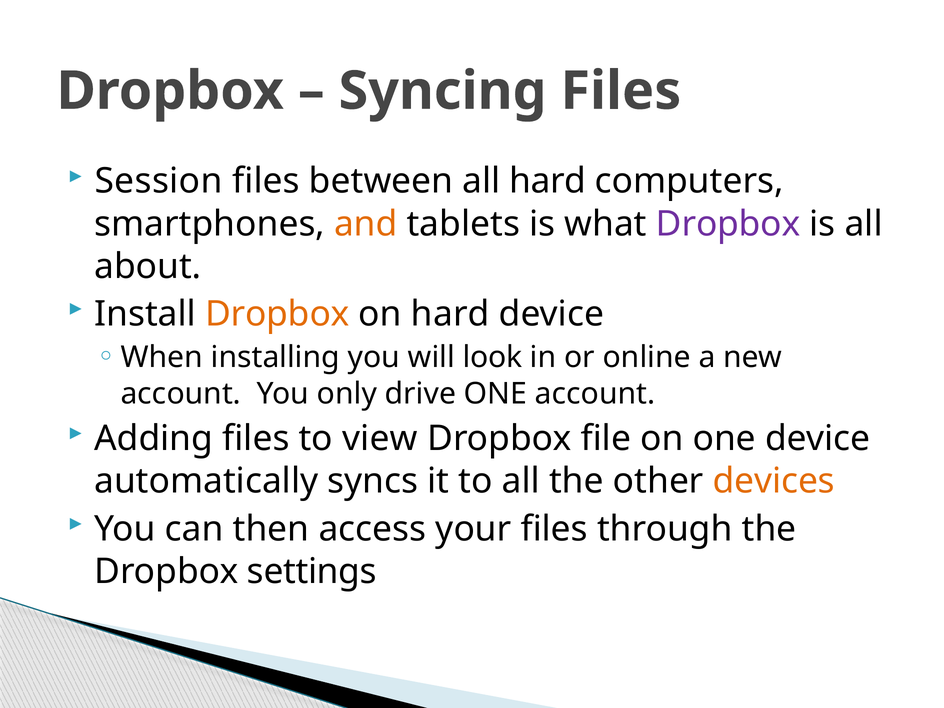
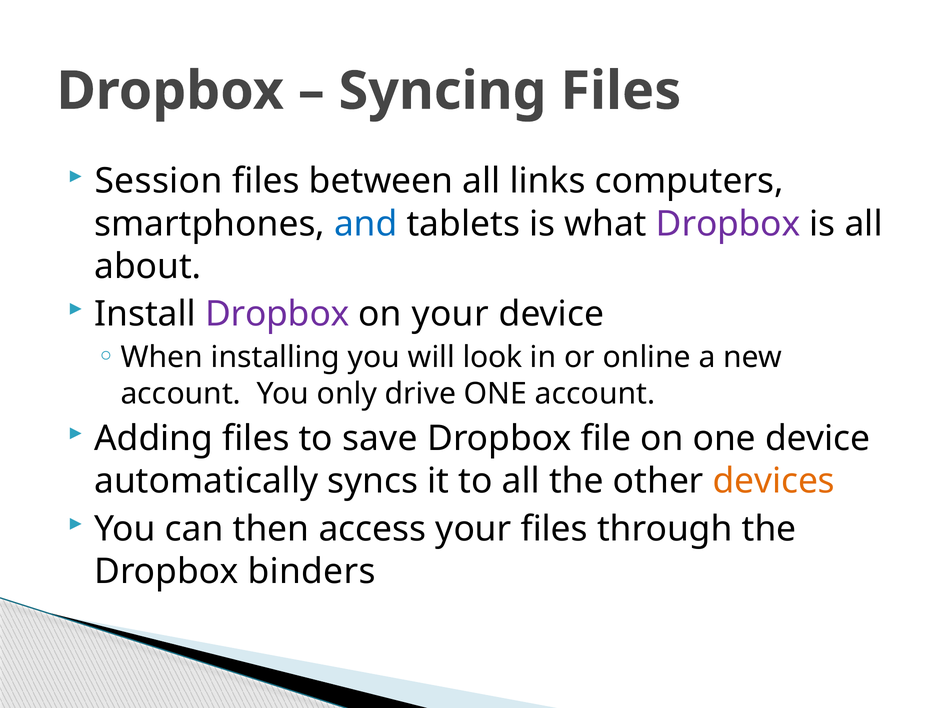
all hard: hard -> links
and colour: orange -> blue
Dropbox at (277, 314) colour: orange -> purple
on hard: hard -> your
view: view -> save
settings: settings -> binders
